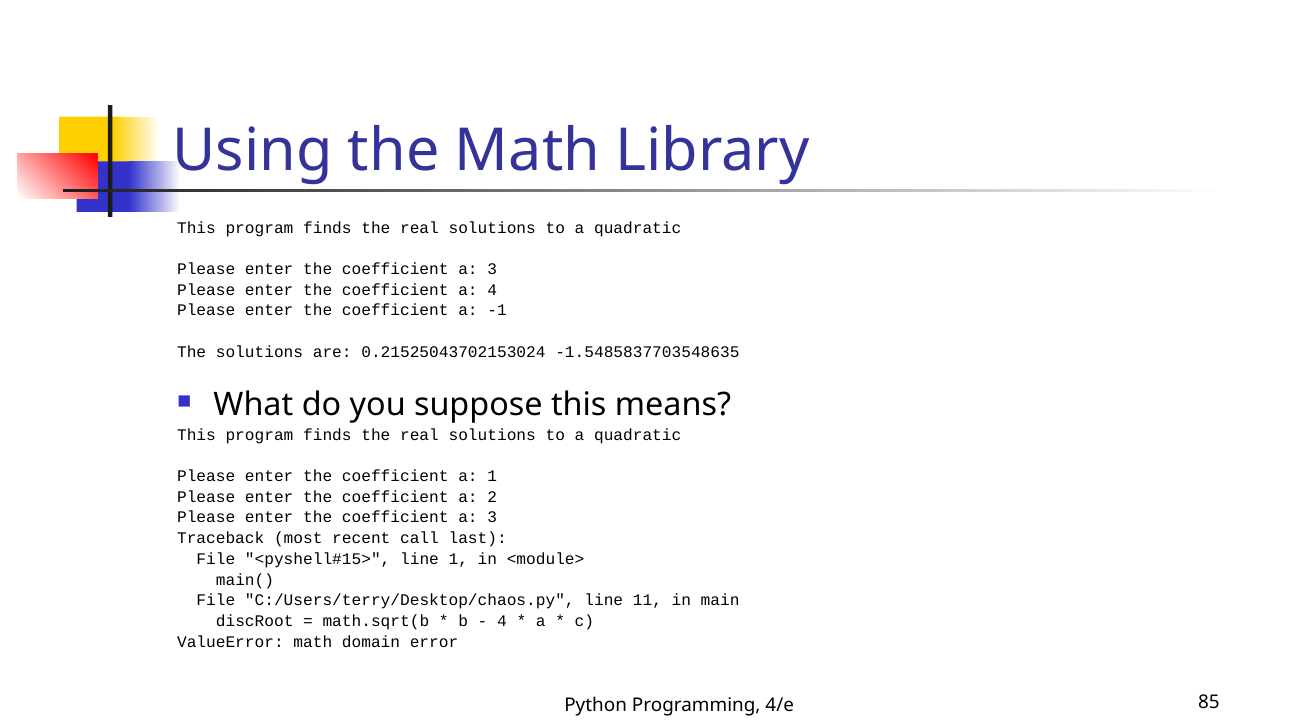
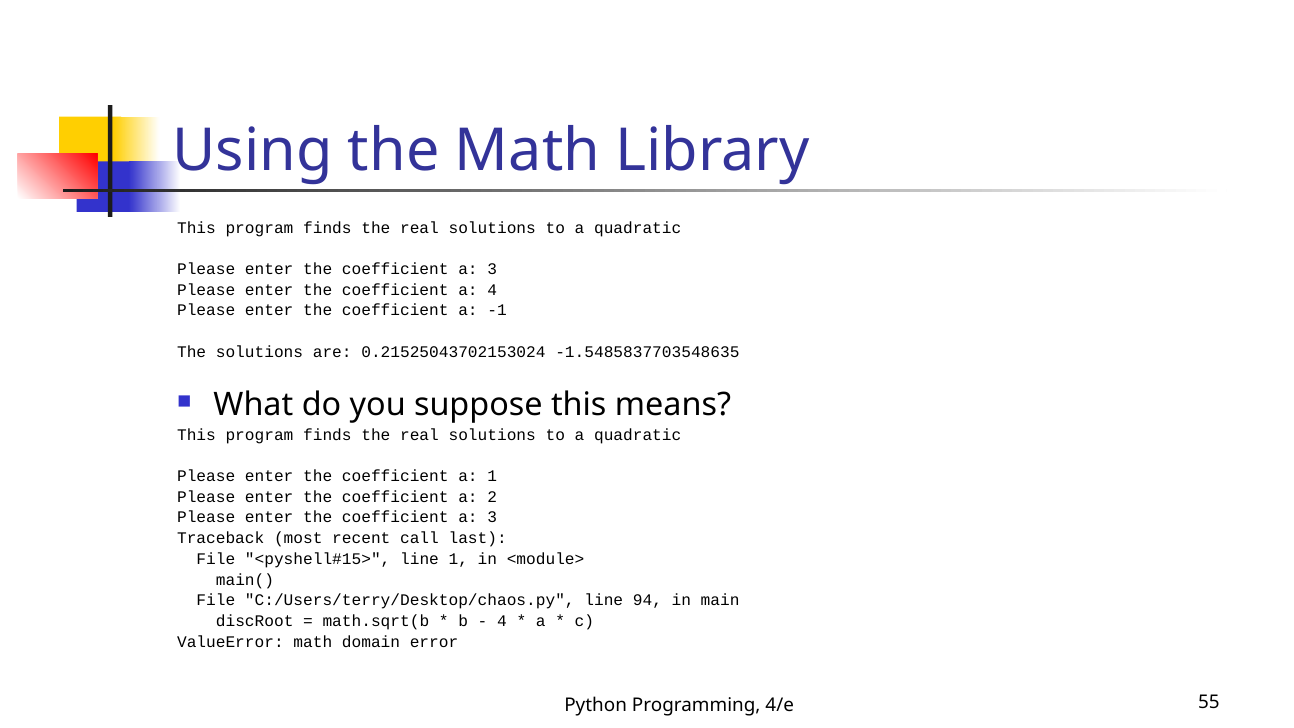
11: 11 -> 94
85: 85 -> 55
